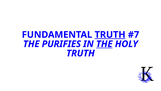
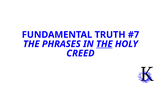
TRUTH at (110, 35) underline: present -> none
PURIFIES: PURIFIES -> PHRASES
TRUTH at (81, 53): TRUTH -> CREED
